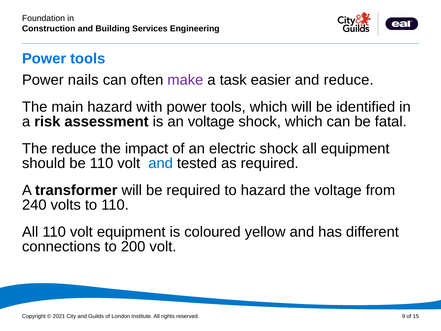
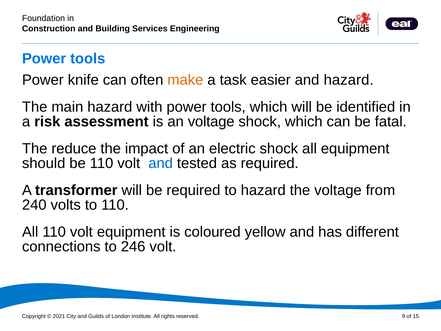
nails: nails -> knife
make colour: purple -> orange
and reduce: reduce -> hazard
200: 200 -> 246
